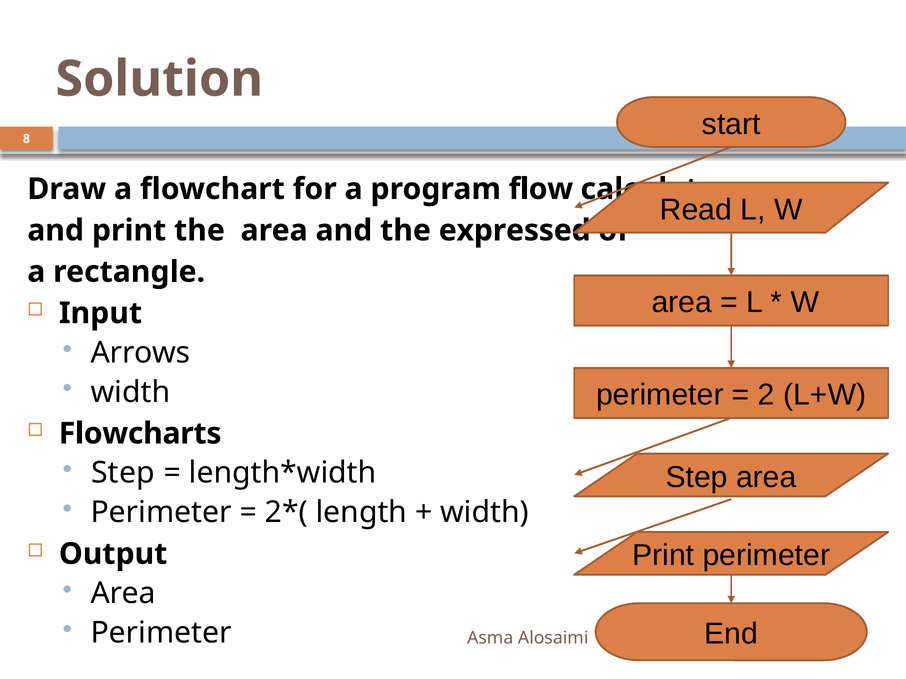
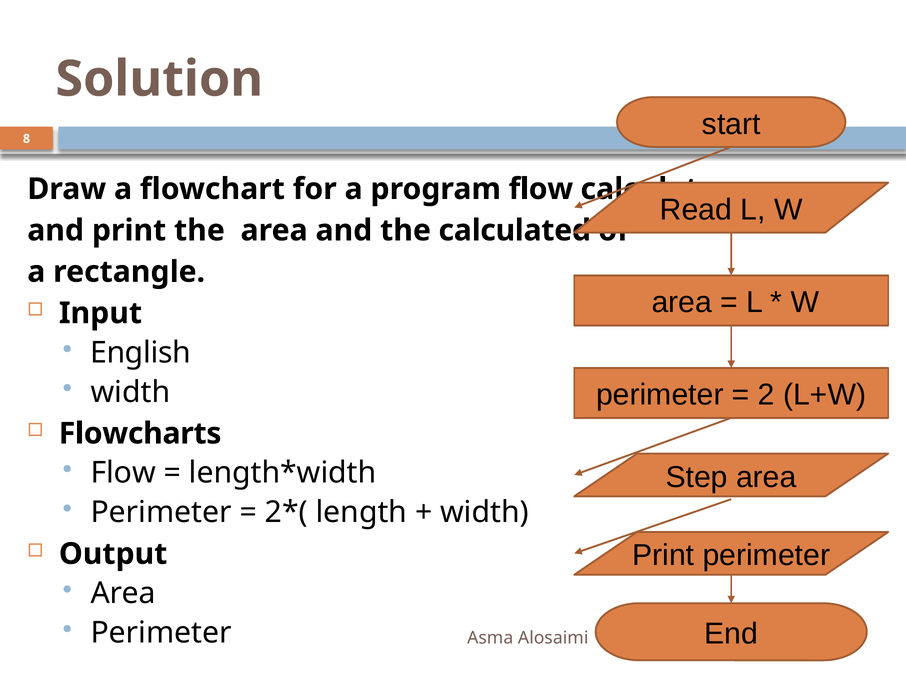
expressed: expressed -> calculated
Arrows: Arrows -> English
Step at (123, 473): Step -> Flow
